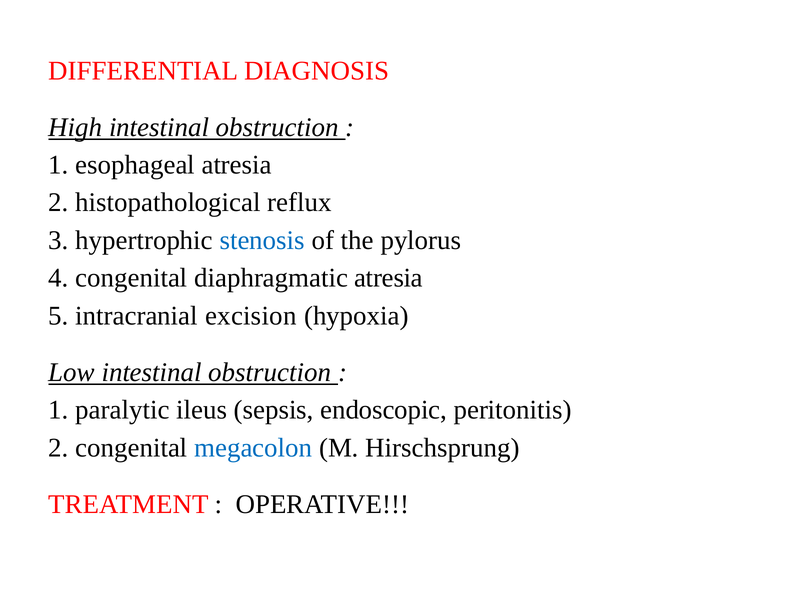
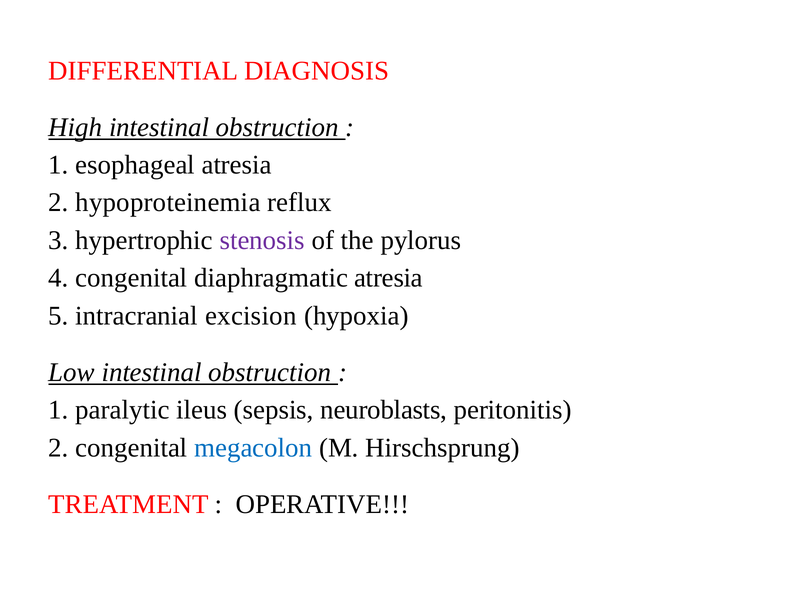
histopathological: histopathological -> hypoproteinemia
stenosis colour: blue -> purple
endoscopic: endoscopic -> neuroblasts
